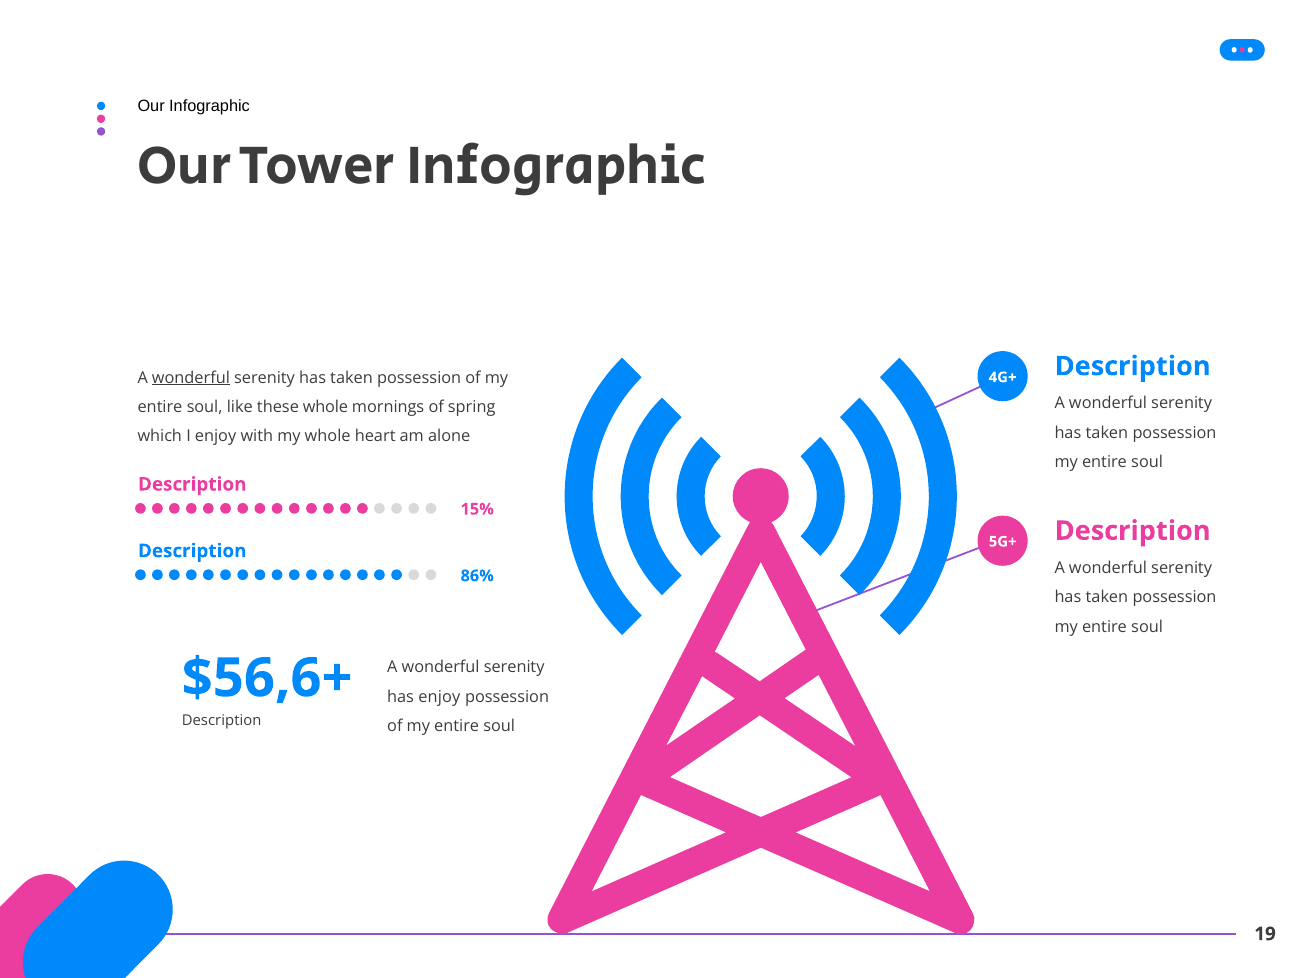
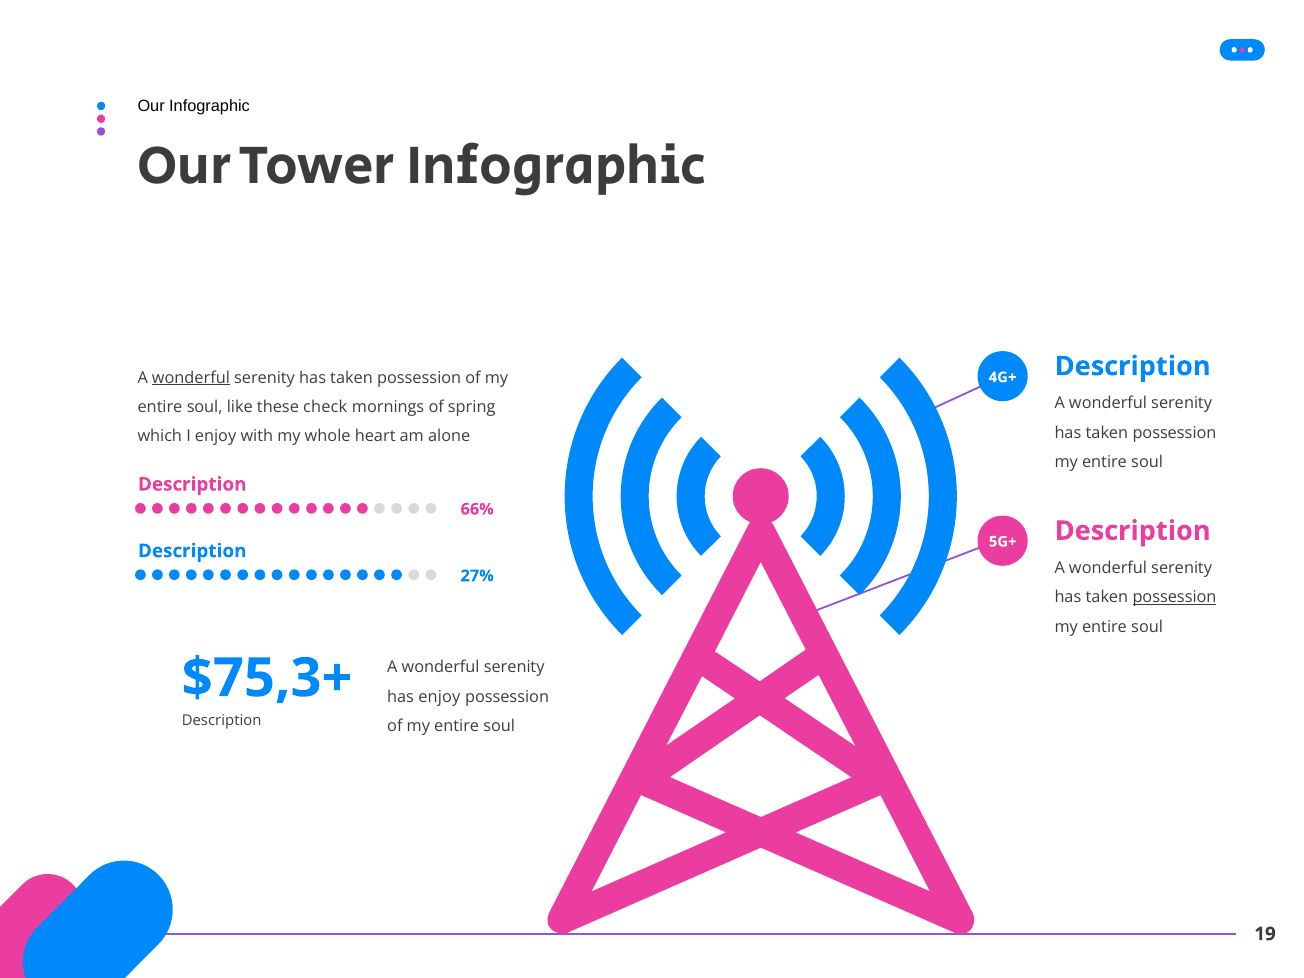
these whole: whole -> check
15%: 15% -> 66%
86%: 86% -> 27%
possession at (1174, 597) underline: none -> present
$56,6+: $56,6+ -> $75,3+
